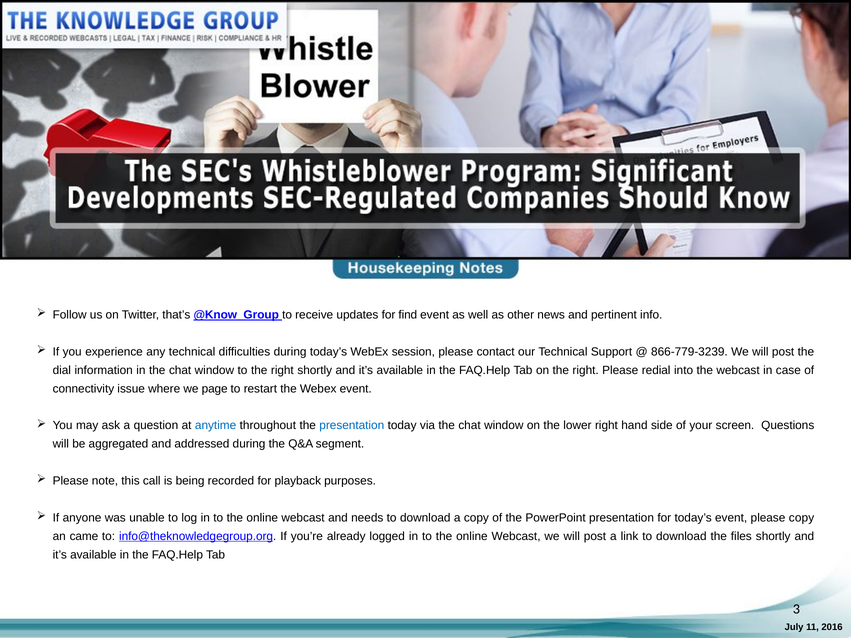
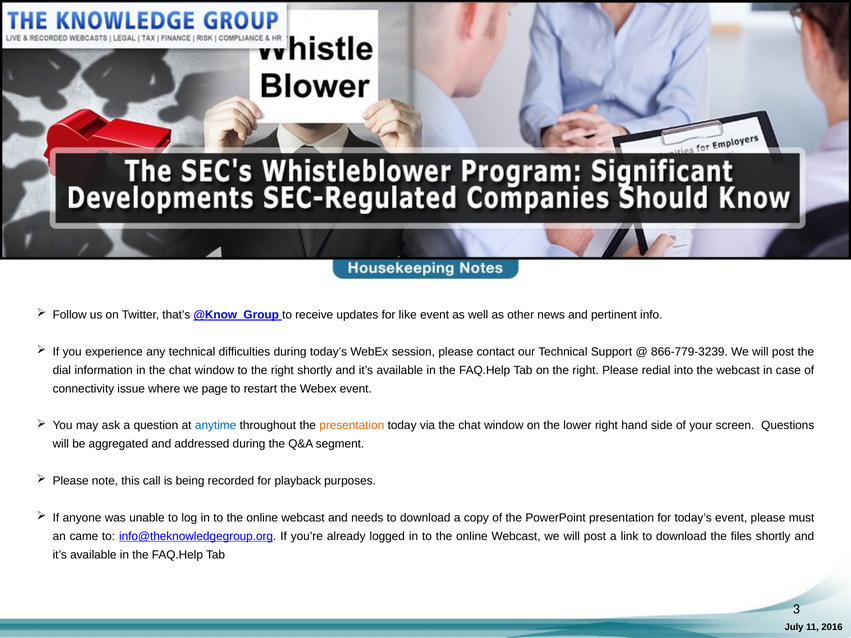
find: find -> like
presentation at (352, 426) colour: blue -> orange
please copy: copy -> must
